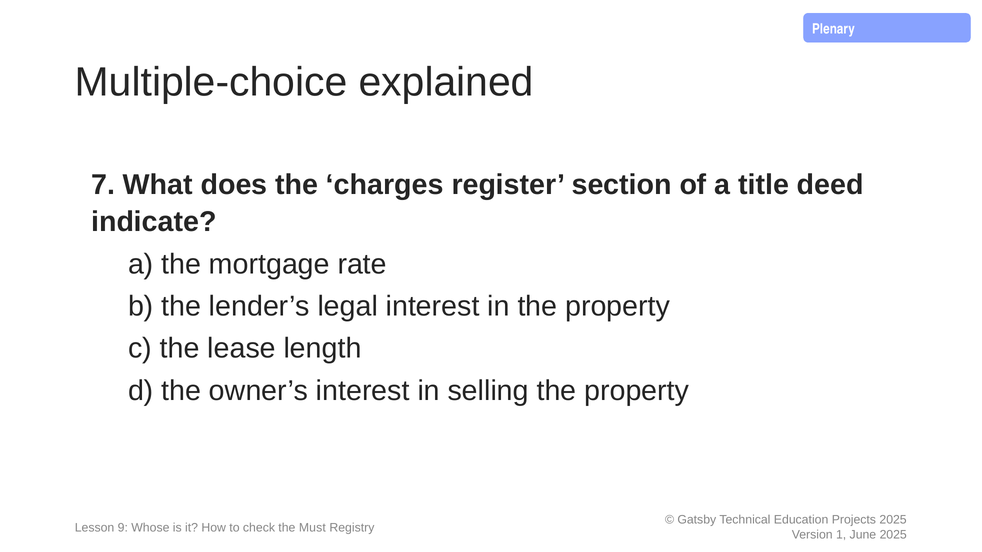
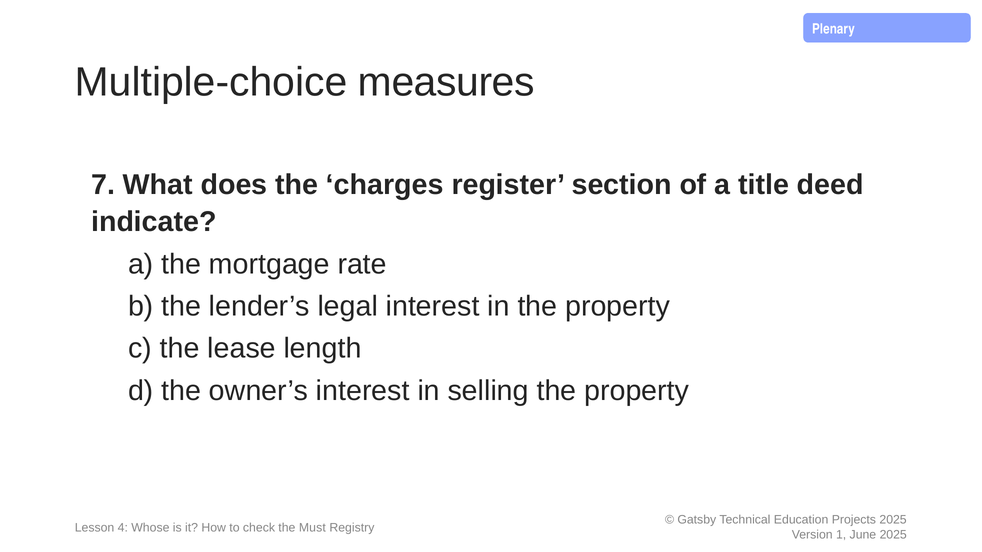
explained: explained -> measures
9: 9 -> 4
